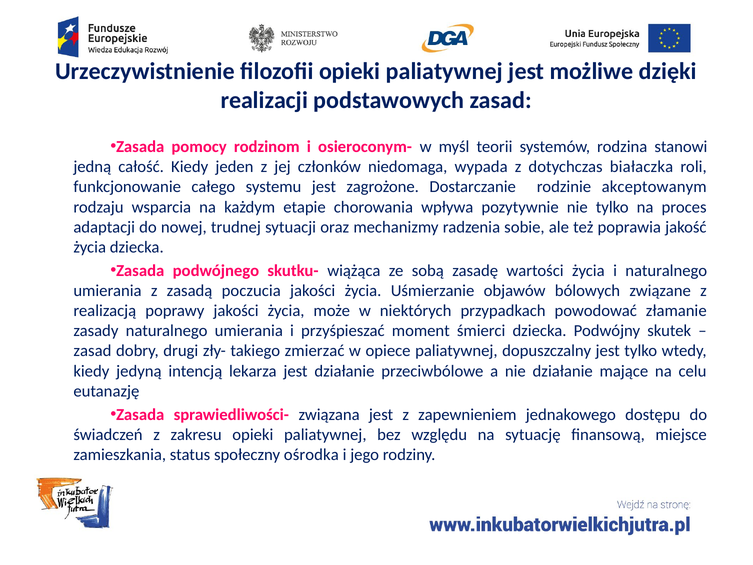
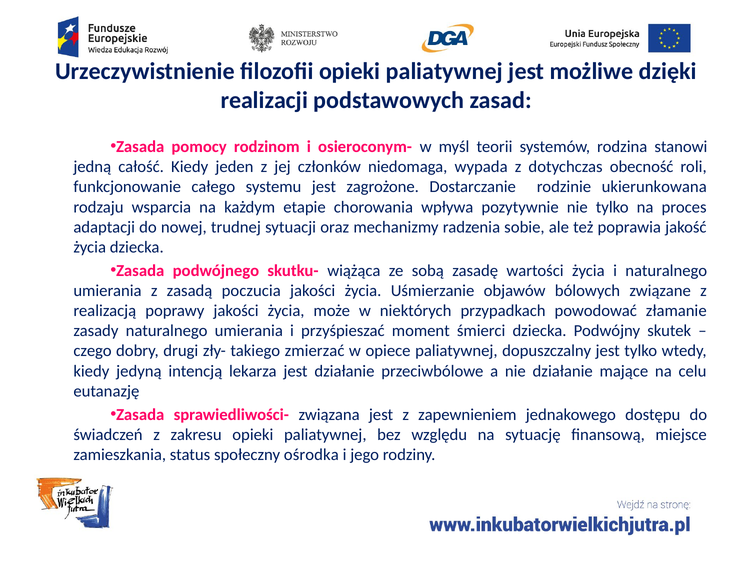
białaczka: białaczka -> obecność
akceptowanym: akceptowanym -> ukierunkowana
zasad at (92, 351): zasad -> czego
